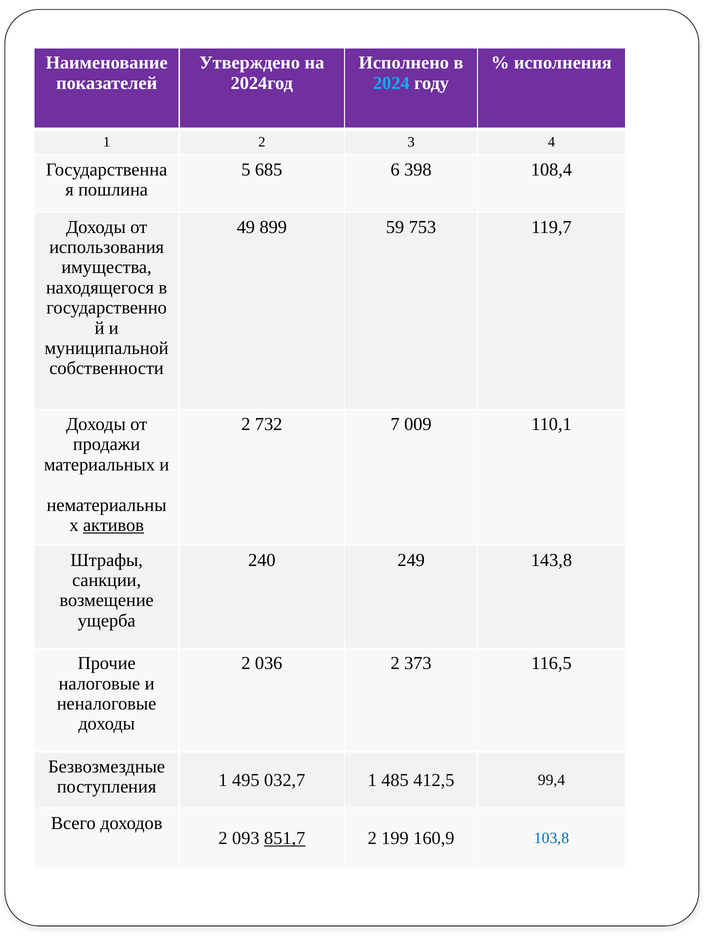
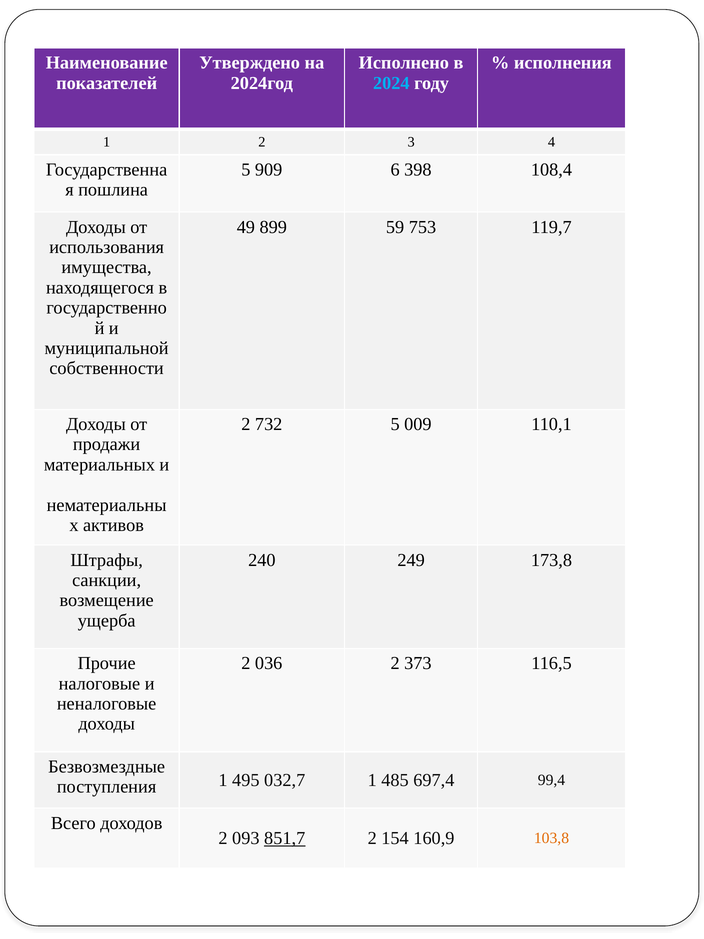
685: 685 -> 909
732 7: 7 -> 5
активов underline: present -> none
143,8: 143,8 -> 173,8
412,5: 412,5 -> 697,4
199: 199 -> 154
103,8 colour: blue -> orange
